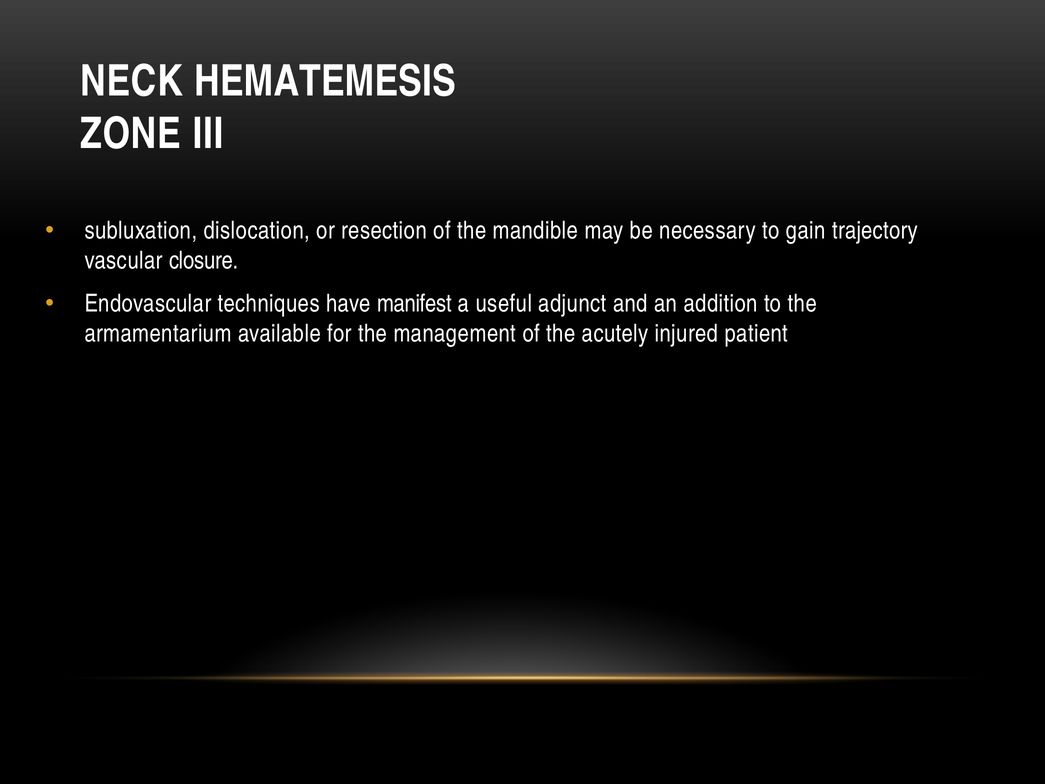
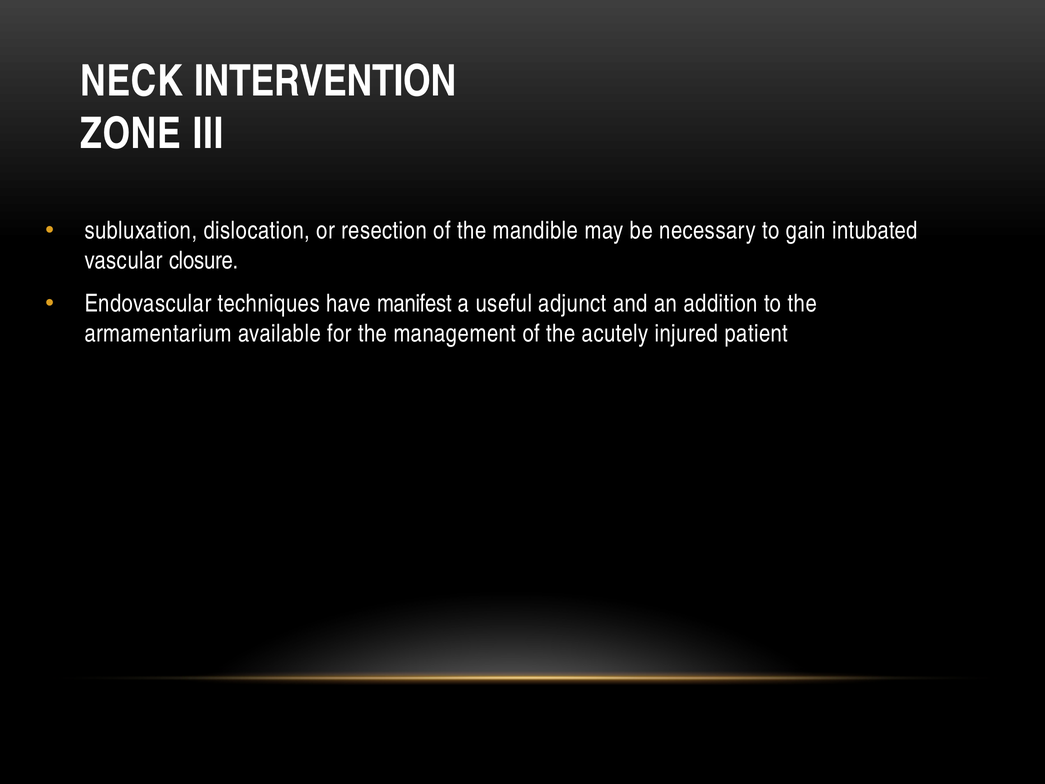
HEMATEMESIS: HEMATEMESIS -> INTERVENTION
trajectory: trajectory -> intubated
